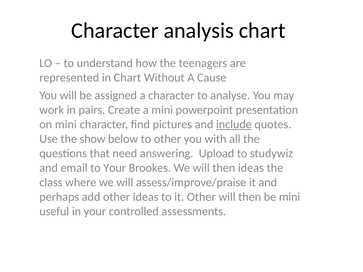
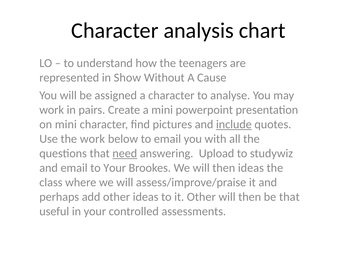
in Chart: Chart -> Show
the show: show -> work
to other: other -> email
need underline: none -> present
be mini: mini -> that
